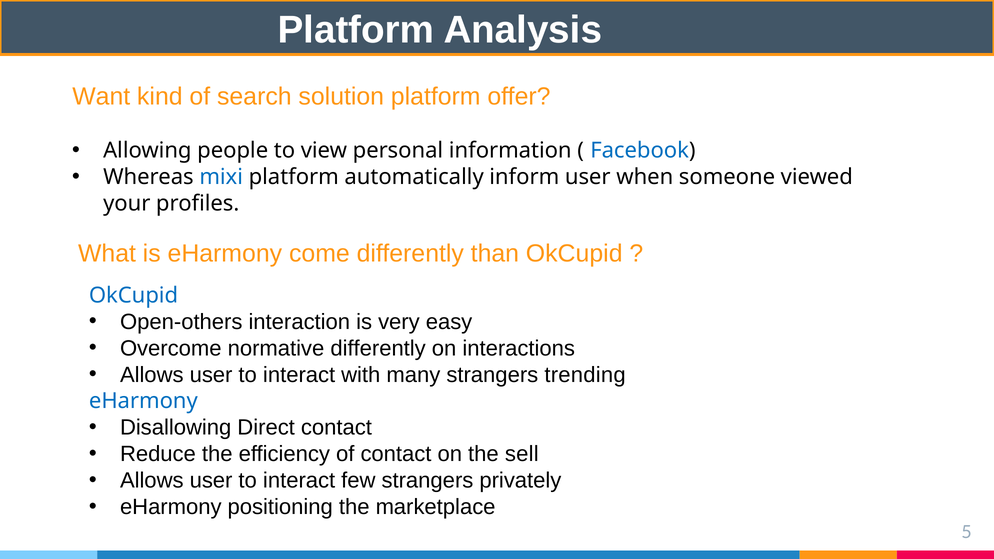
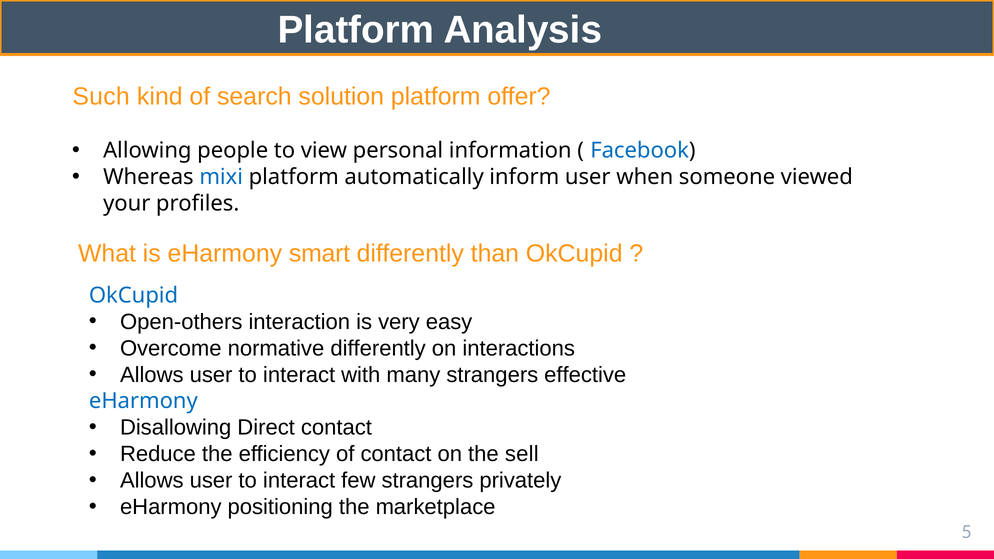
Want: Want -> Such
come: come -> smart
trending: trending -> effective
